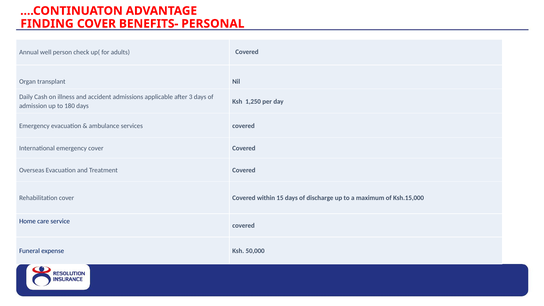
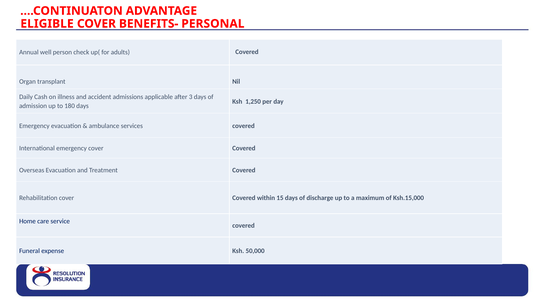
FINDING at (47, 24): FINDING -> ELIGIBLE
